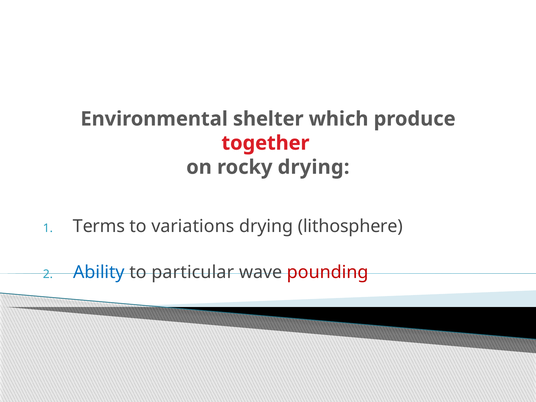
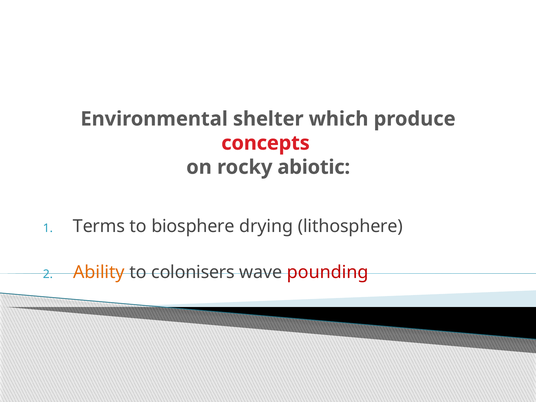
together: together -> concepts
rocky drying: drying -> abiotic
variations: variations -> biosphere
Ability colour: blue -> orange
particular: particular -> colonisers
